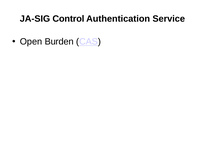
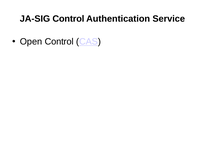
Open Burden: Burden -> Control
